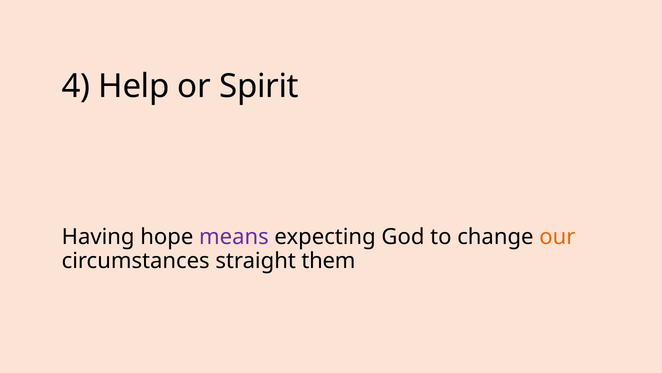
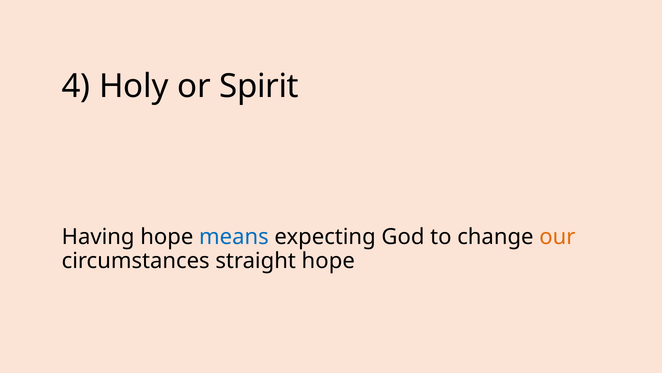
Help: Help -> Holy
means colour: purple -> blue
straight them: them -> hope
